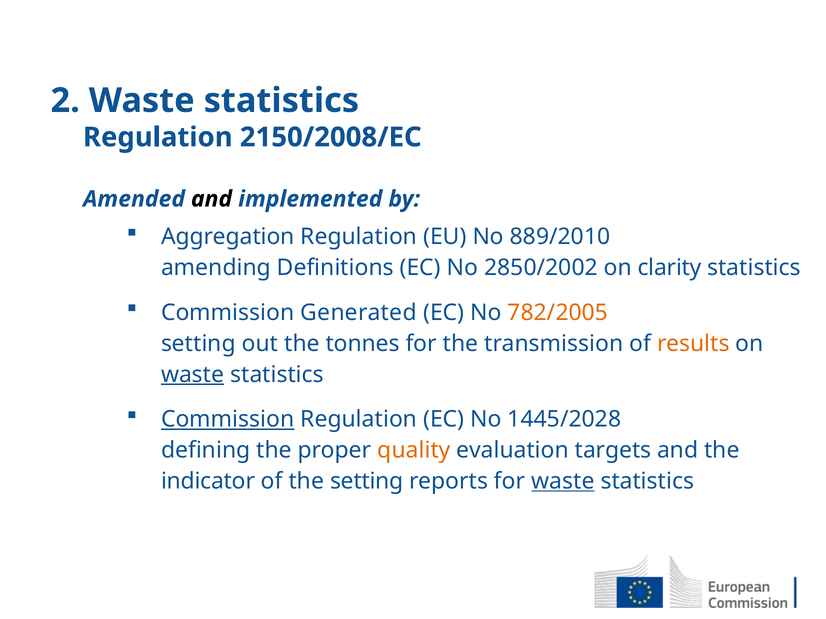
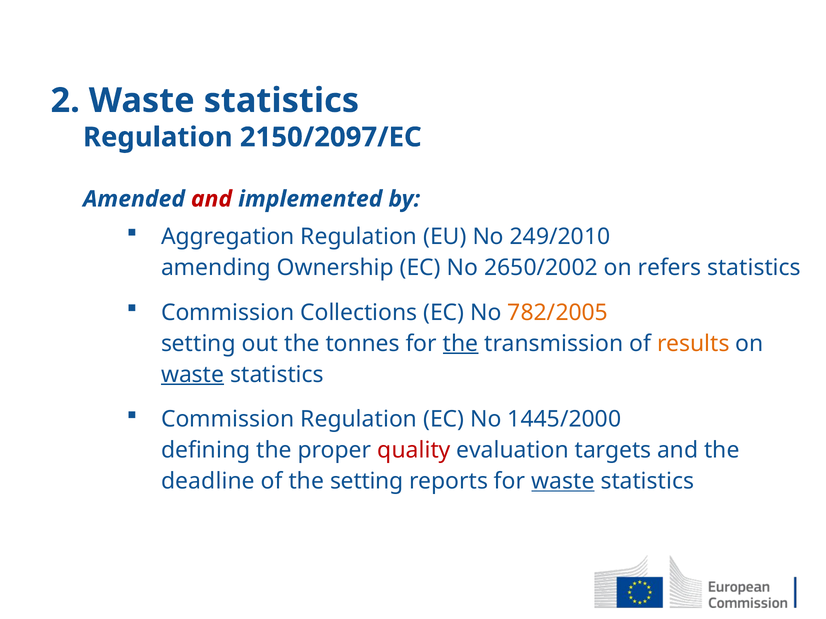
2150/2008/EC: 2150/2008/EC -> 2150/2097/EC
and at (212, 199) colour: black -> red
889/2010: 889/2010 -> 249/2010
Definitions: Definitions -> Ownership
2850/2002: 2850/2002 -> 2650/2002
clarity: clarity -> refers
Generated: Generated -> Collections
the at (461, 344) underline: none -> present
Commission at (228, 420) underline: present -> none
1445/2028: 1445/2028 -> 1445/2000
quality colour: orange -> red
indicator: indicator -> deadline
